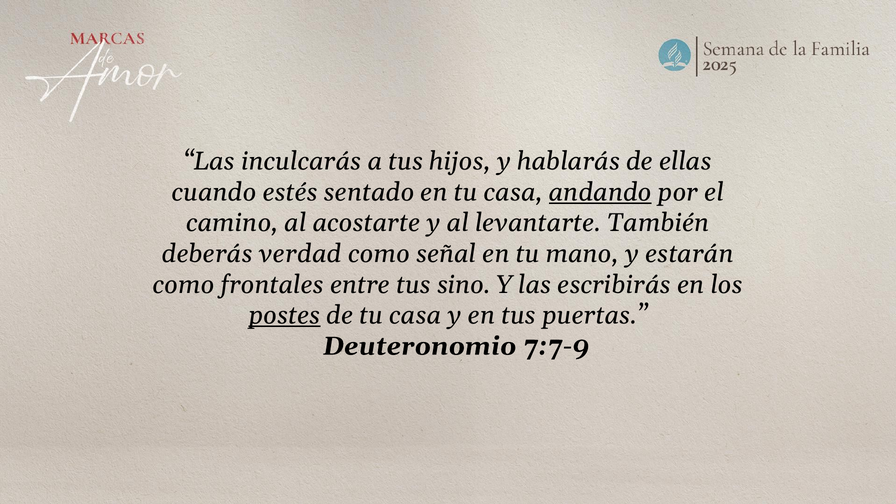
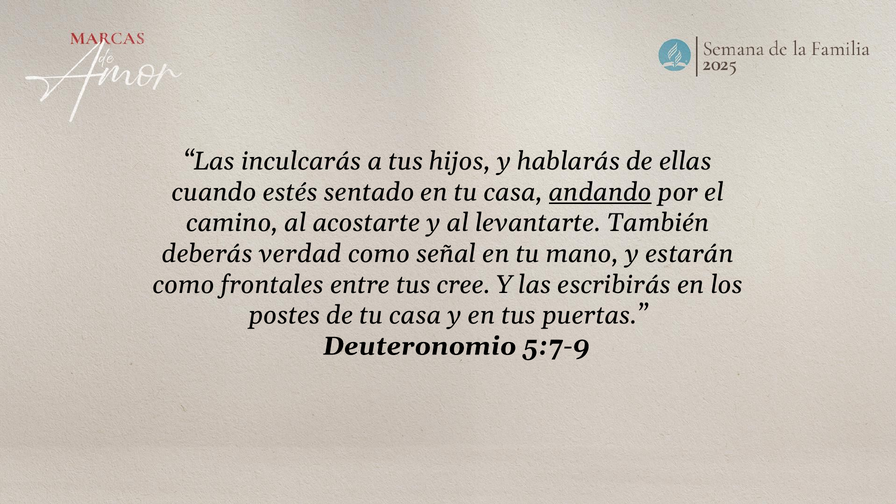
sino: sino -> cree
postes underline: present -> none
7:7-9: 7:7-9 -> 5:7-9
